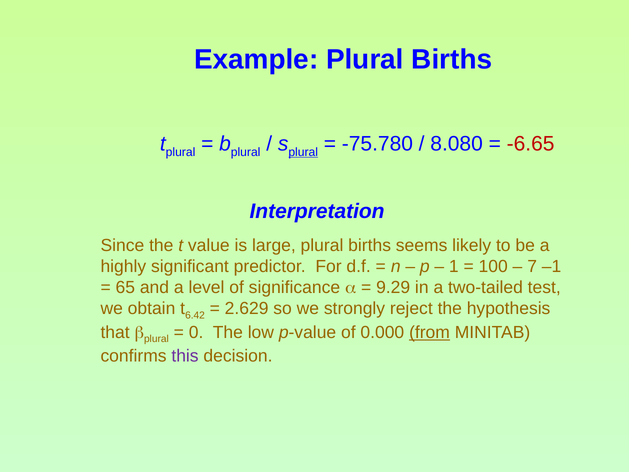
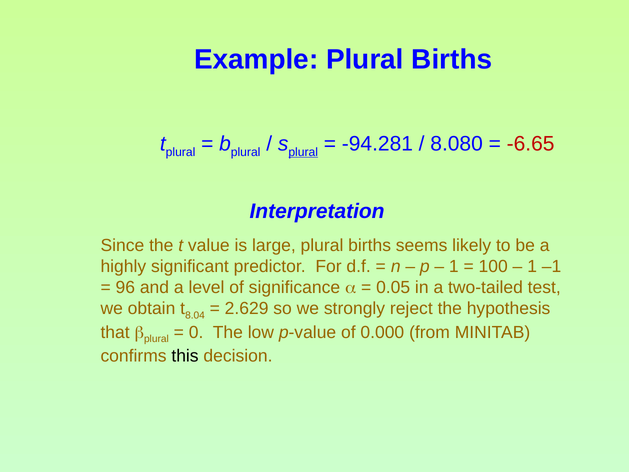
-75.780: -75.780 -> -94.281
7 at (532, 266): 7 -> 1
65: 65 -> 96
9.29: 9.29 -> 0.05
6.42: 6.42 -> 8.04
from underline: present -> none
this colour: purple -> black
